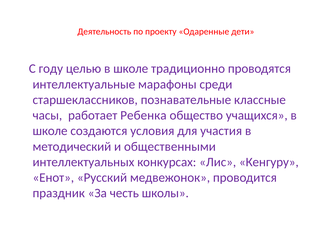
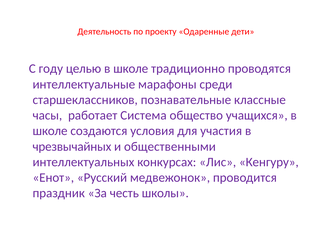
Ребенка: Ребенка -> Система
методический: методический -> чрезвычайных
